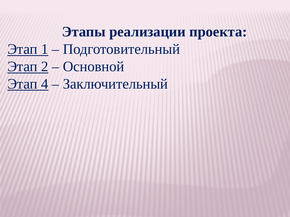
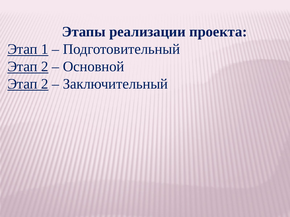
4 at (45, 84): 4 -> 2
